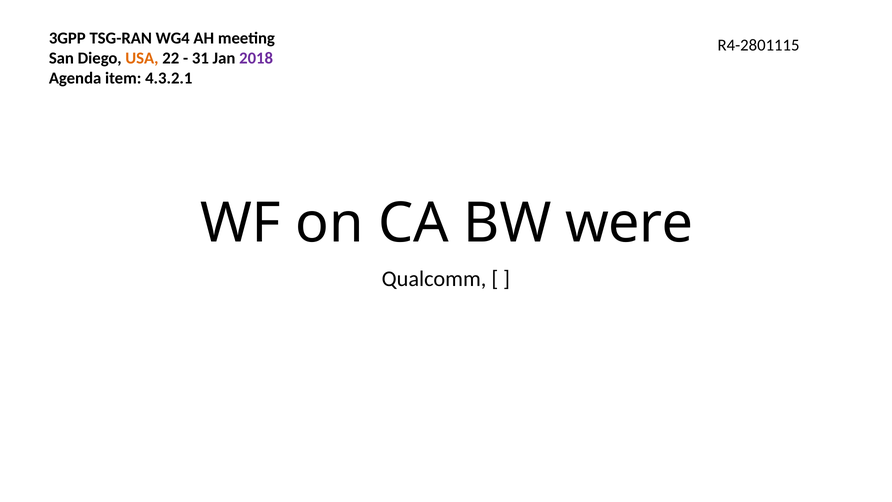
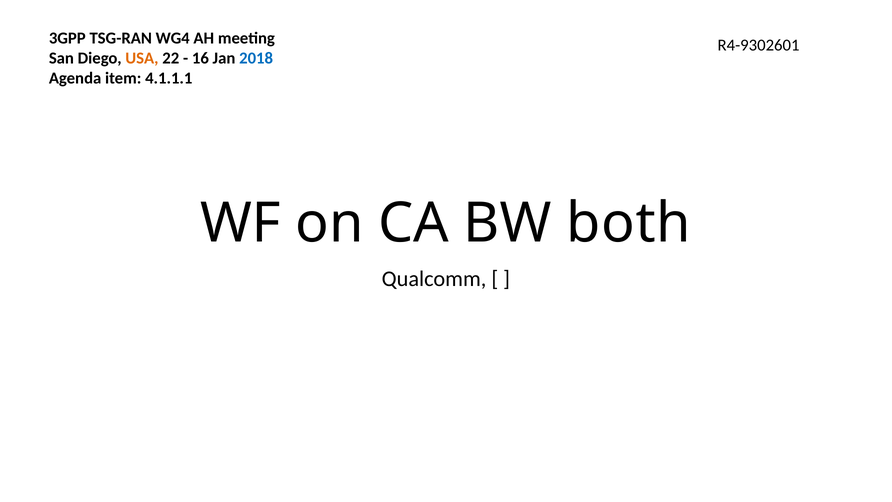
R4-2801115: R4-2801115 -> R4-9302601
31: 31 -> 16
2018 colour: purple -> blue
4.3.2.1: 4.3.2.1 -> 4.1.1.1
were: were -> both
